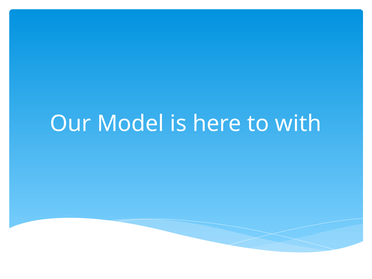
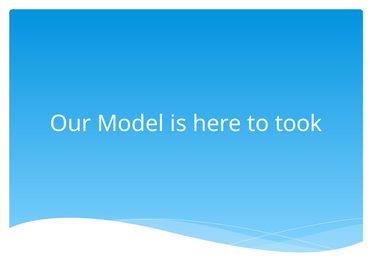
with: with -> took
